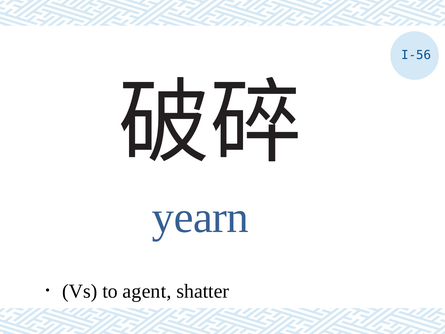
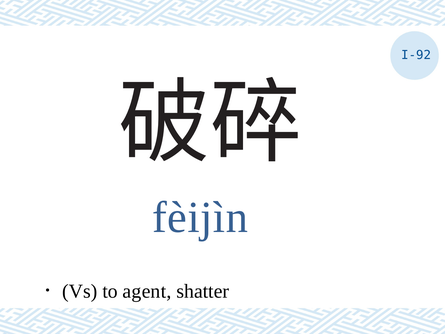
I-56: I-56 -> I-92
yearn: yearn -> fèijìn
